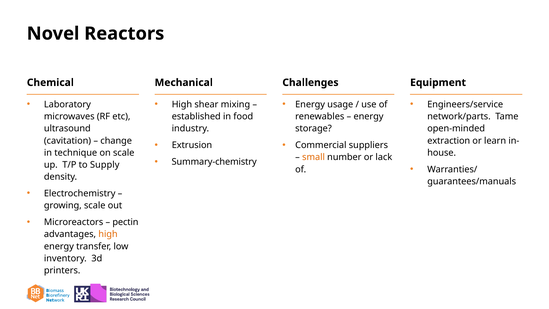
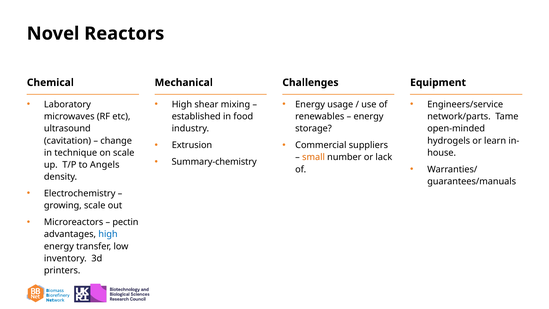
extraction: extraction -> hydrogels
Supply: Supply -> Angels
high at (108, 234) colour: orange -> blue
